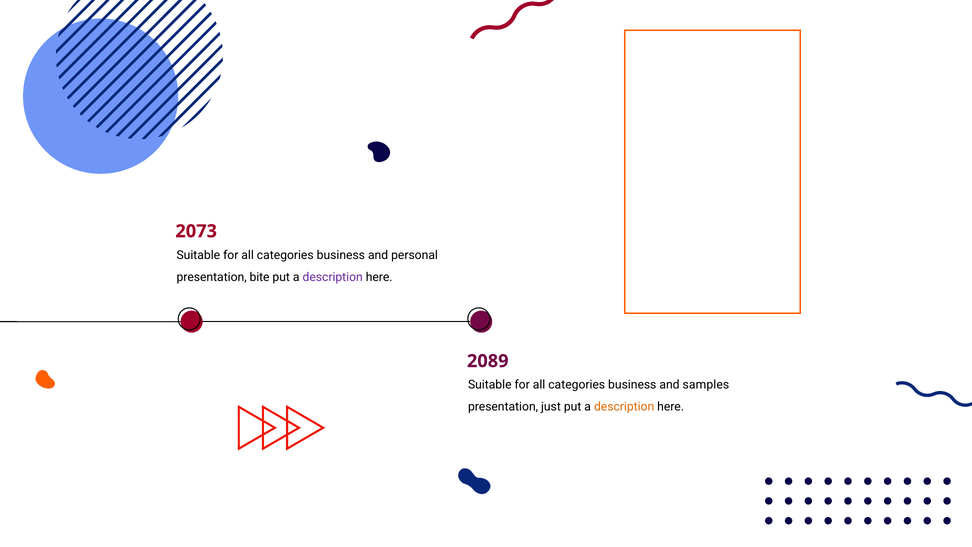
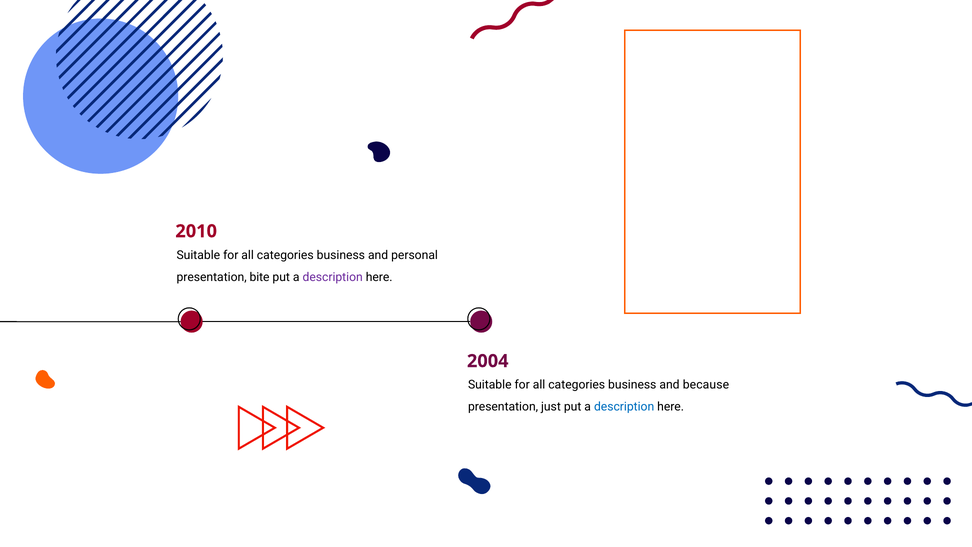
2073: 2073 -> 2010
2089: 2089 -> 2004
samples: samples -> because
description at (624, 407) colour: orange -> blue
